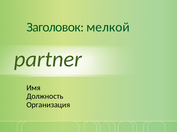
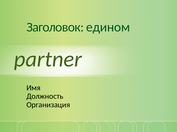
мелкой: мелкой -> едином
